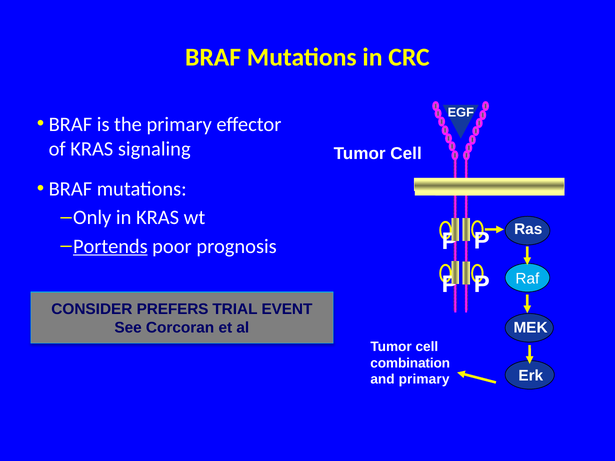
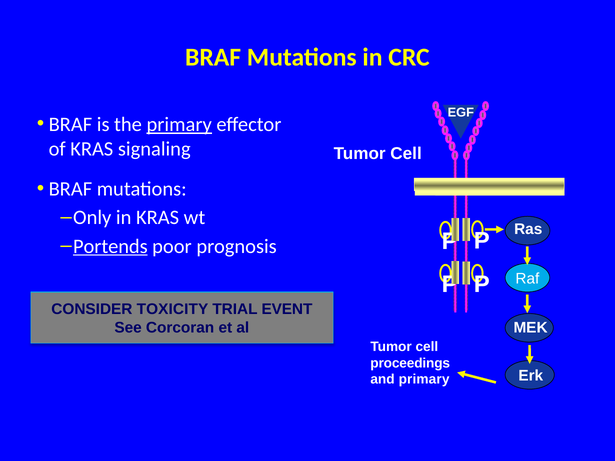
primary at (179, 124) underline: none -> present
PREFERS: PREFERS -> TOXICITY
combination: combination -> proceedings
